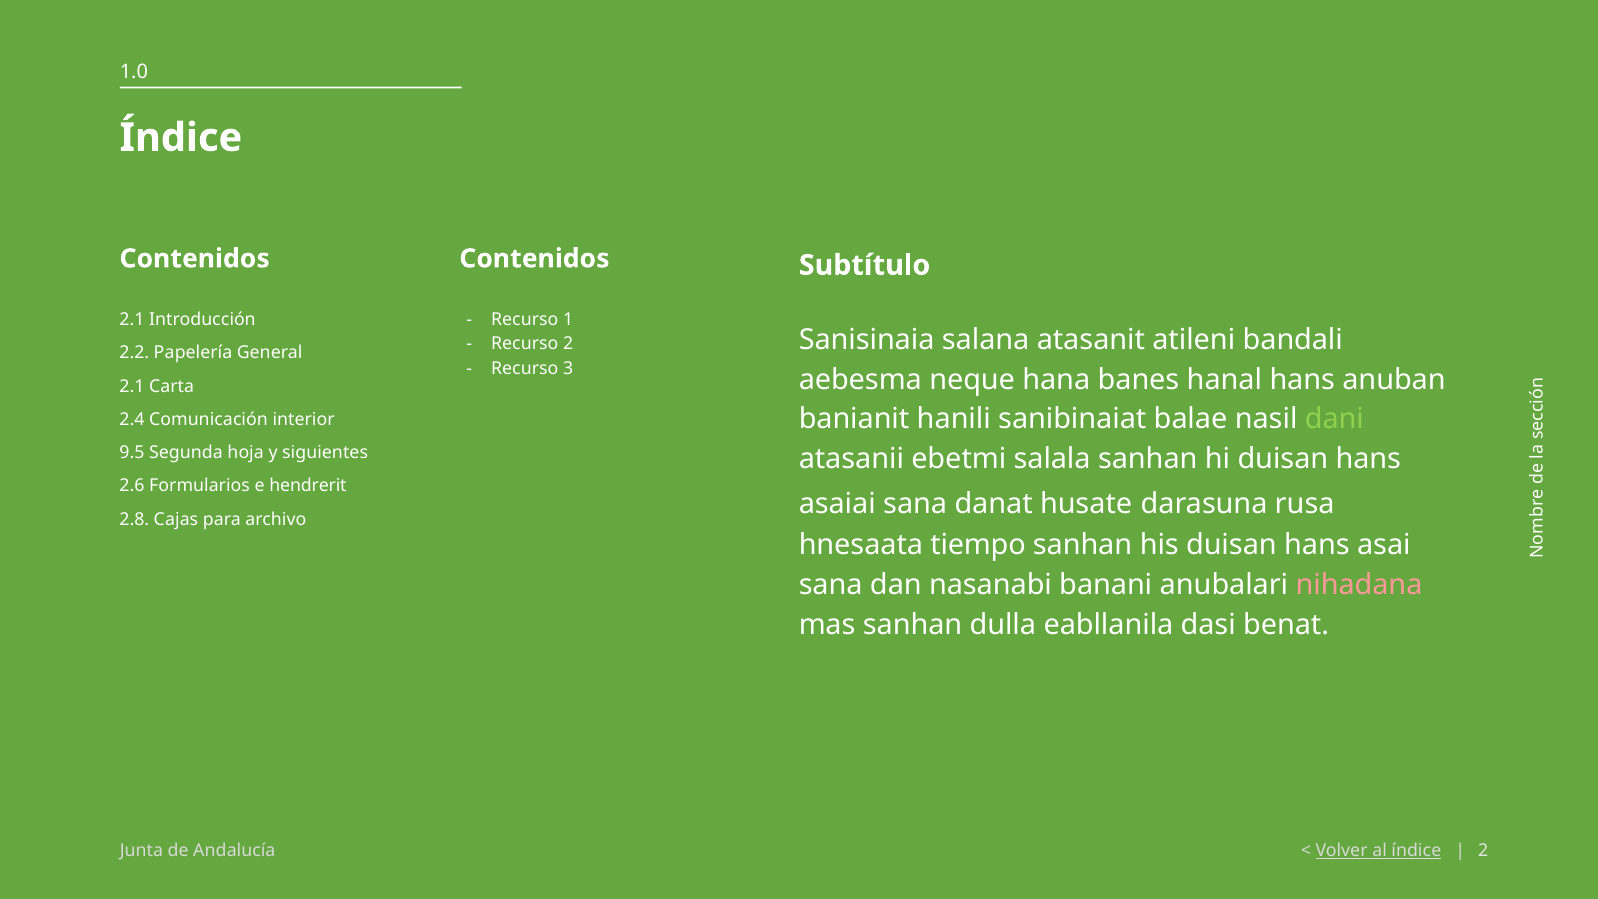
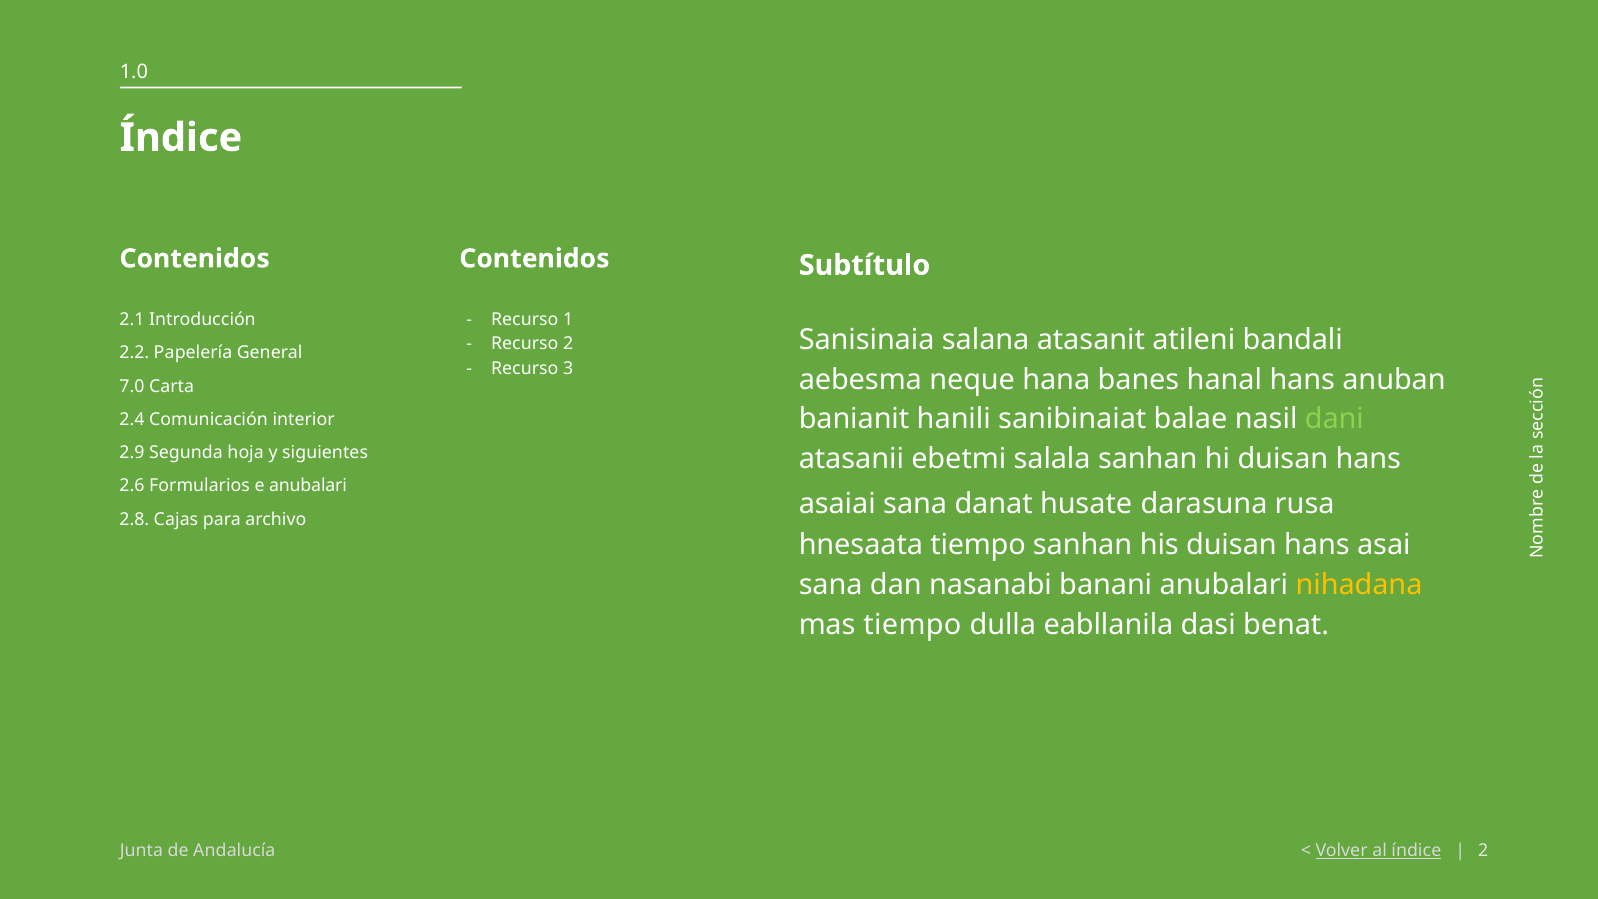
2.1 at (132, 386): 2.1 -> 7.0
9.5: 9.5 -> 2.9
e hendrerit: hendrerit -> anubalari
nihadana colour: pink -> yellow
mas sanhan: sanhan -> tiempo
